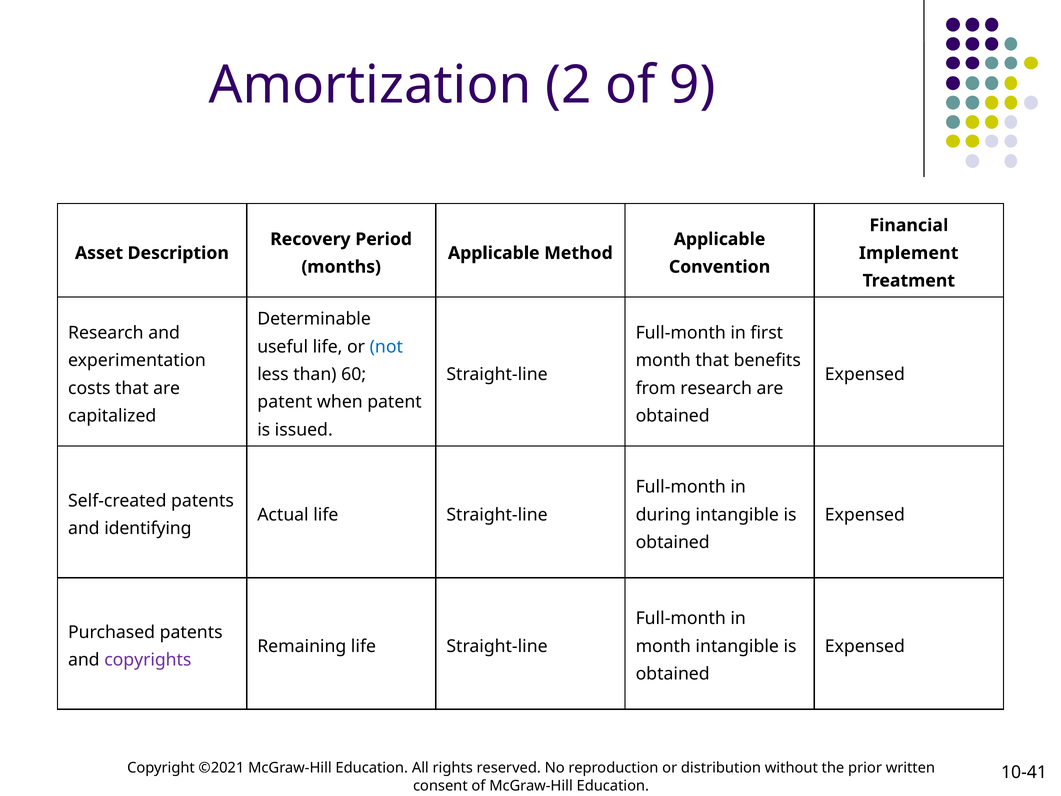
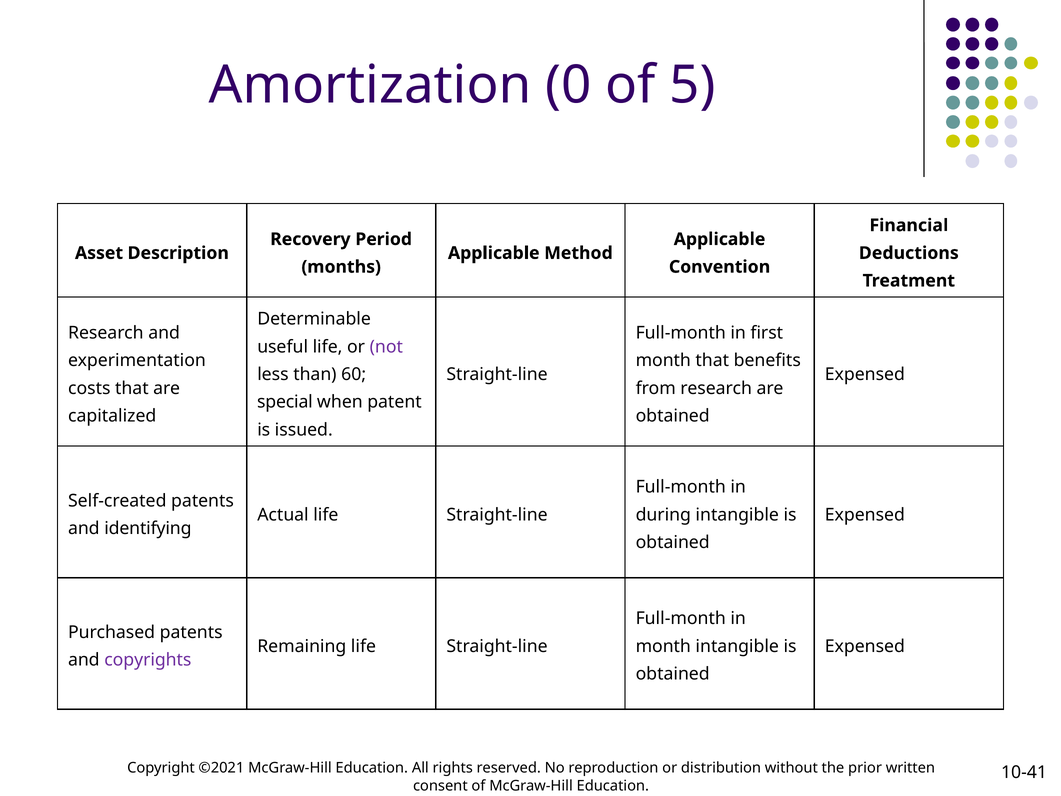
2: 2 -> 0
9: 9 -> 5
Implement: Implement -> Deductions
not colour: blue -> purple
patent at (285, 402): patent -> special
